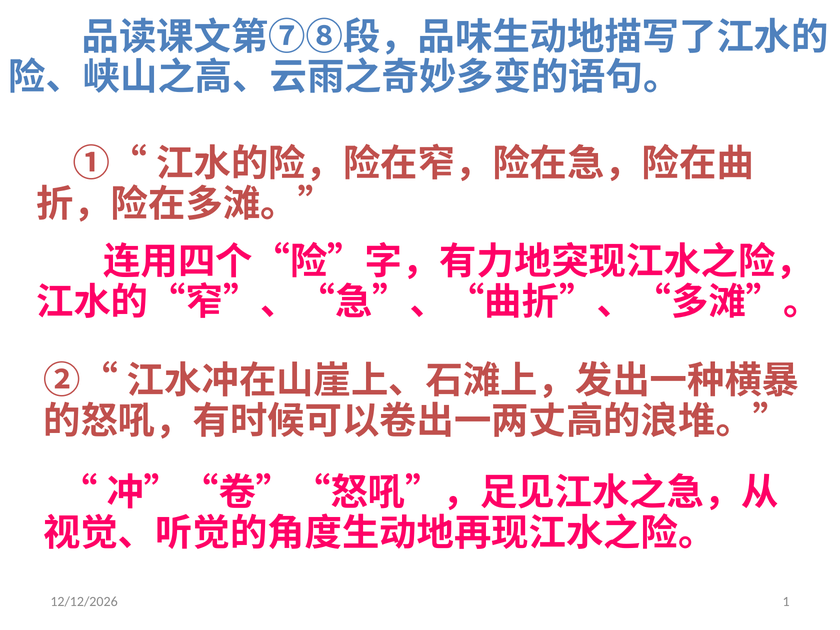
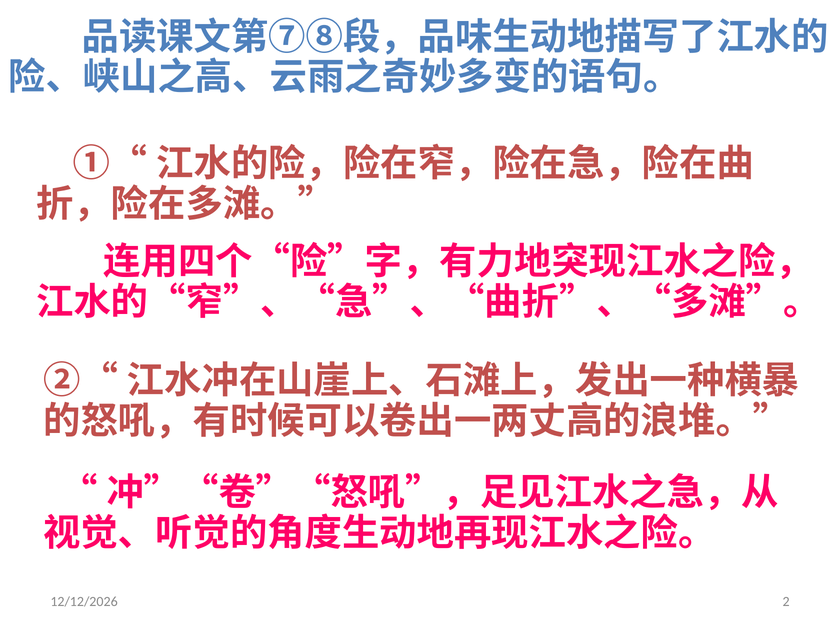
1: 1 -> 2
